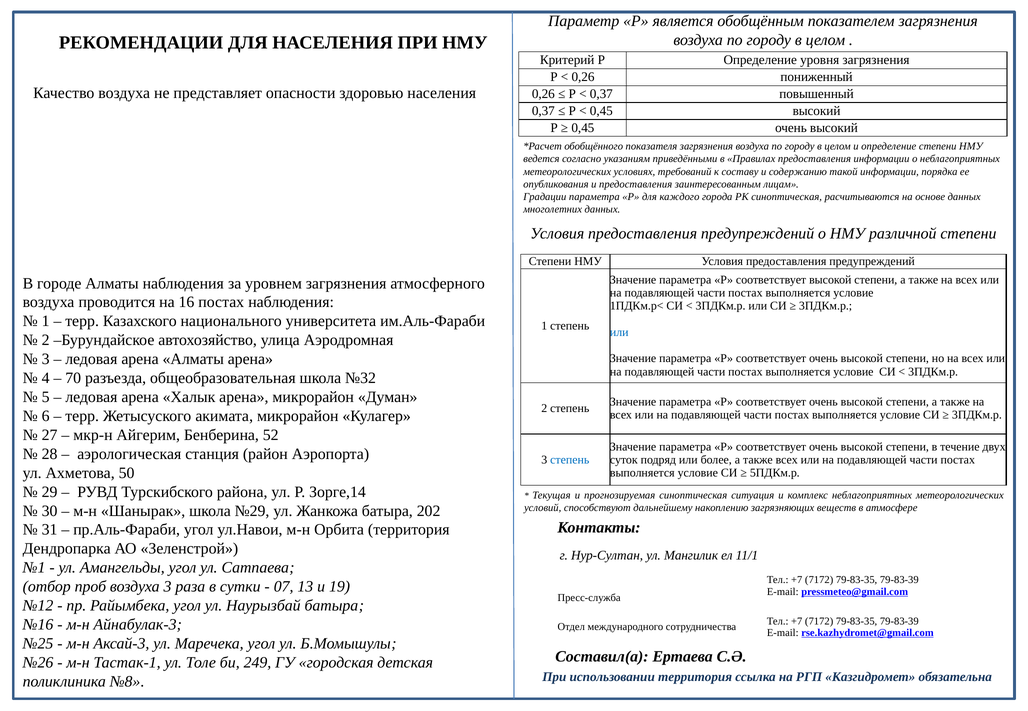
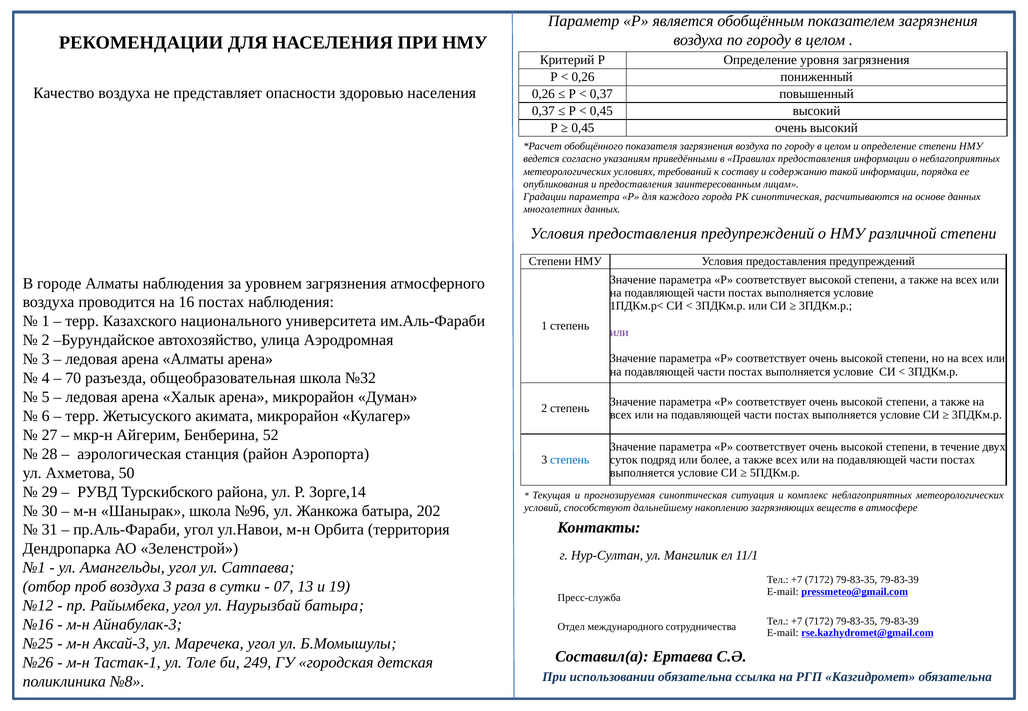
или at (619, 333) colour: blue -> purple
№29: №29 -> №96
использовании территория: территория -> обязательна
